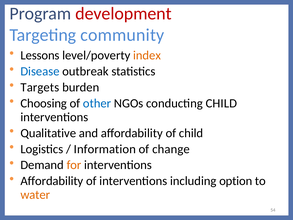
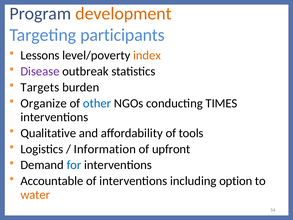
development colour: red -> orange
community: community -> participants
Disease colour: blue -> purple
Choosing: Choosing -> Organize
conducting CHILD: CHILD -> TIMES
of child: child -> tools
change: change -> upfront
for colour: orange -> blue
Affordability at (52, 181): Affordability -> Accountable
